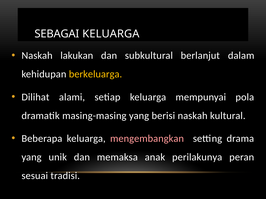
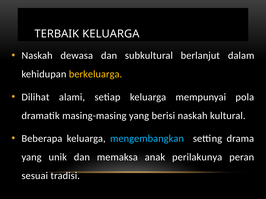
SEBAGAI: SEBAGAI -> TERBAIK
lakukan: lakukan -> dewasa
mengembangkan colour: pink -> light blue
